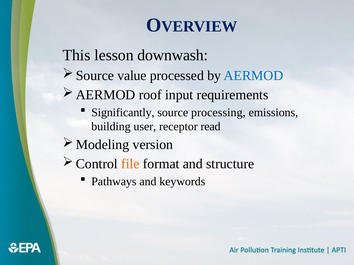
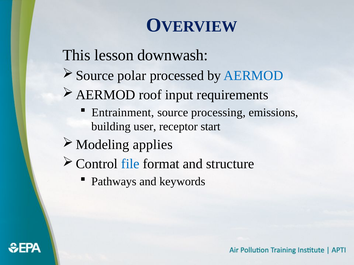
value: value -> polar
Significantly: Significantly -> Entrainment
read: read -> start
version: version -> applies
file colour: orange -> blue
